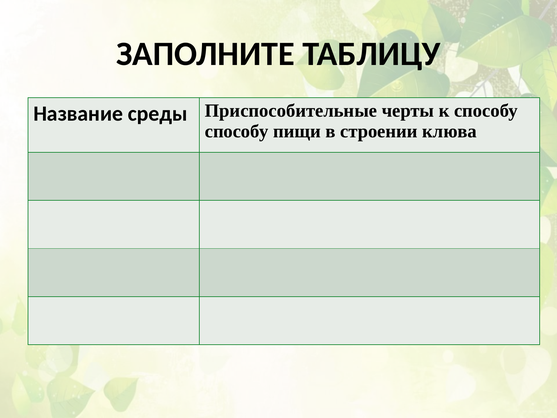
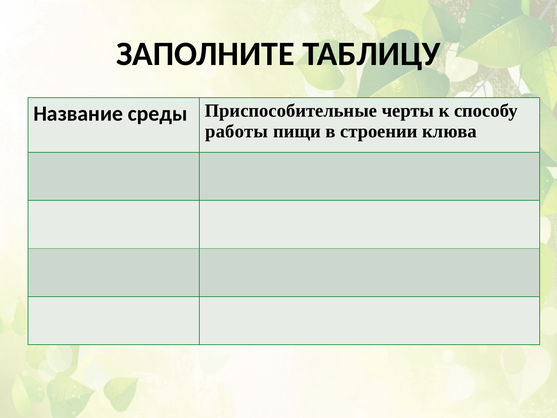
способу at (237, 131): способу -> работы
